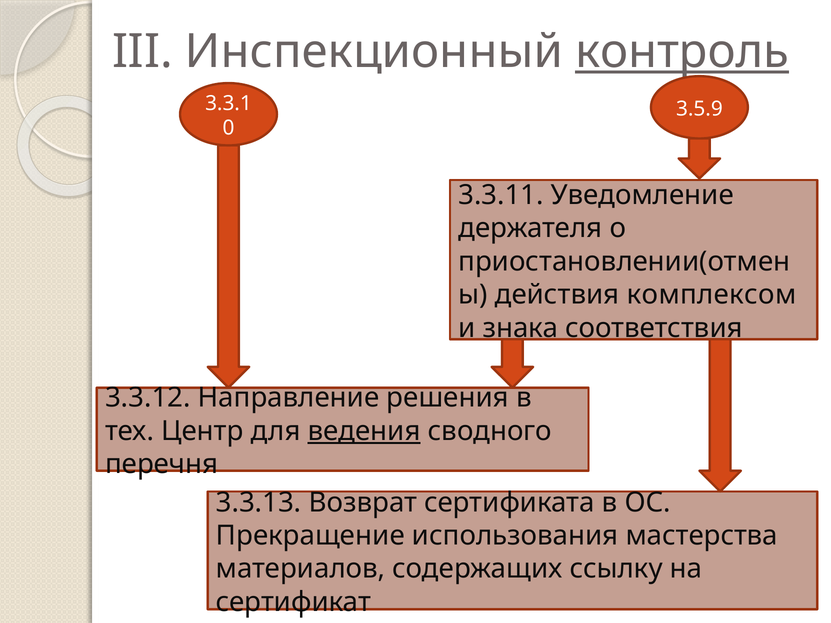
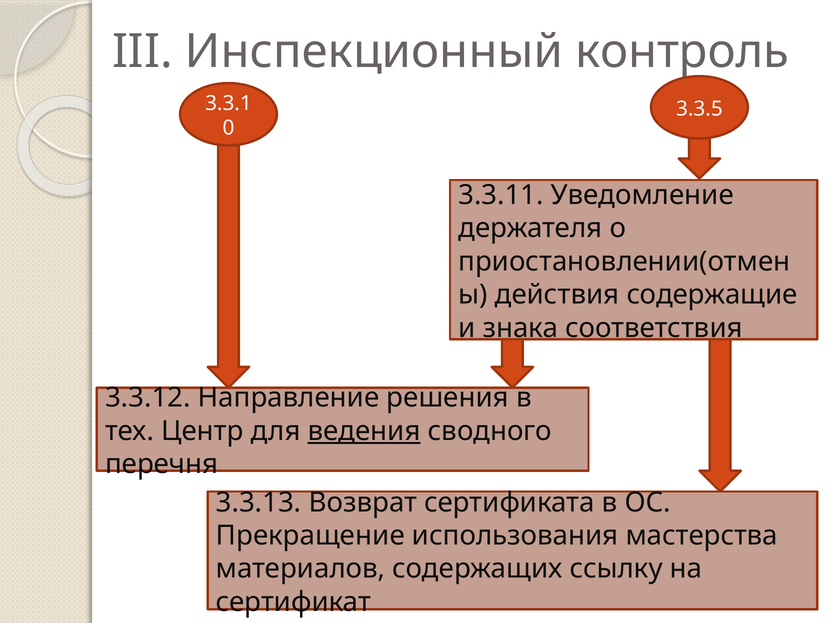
контроль underline: present -> none
3.5.9: 3.5.9 -> 3.3.5
комплексом: комплексом -> содержащие
